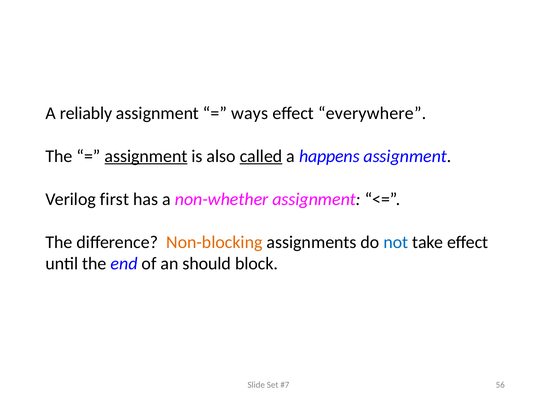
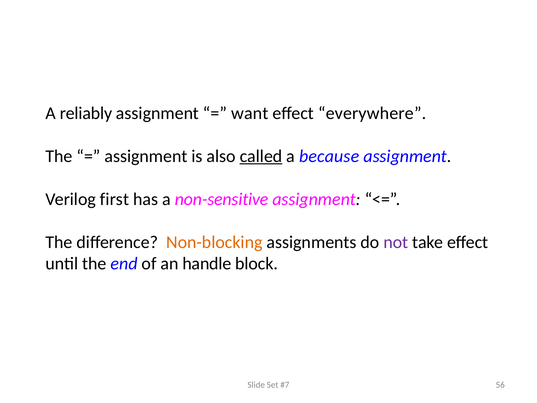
ways: ways -> want
assignment at (146, 156) underline: present -> none
happens: happens -> because
non-whether: non-whether -> non-sensitive
not colour: blue -> purple
should: should -> handle
